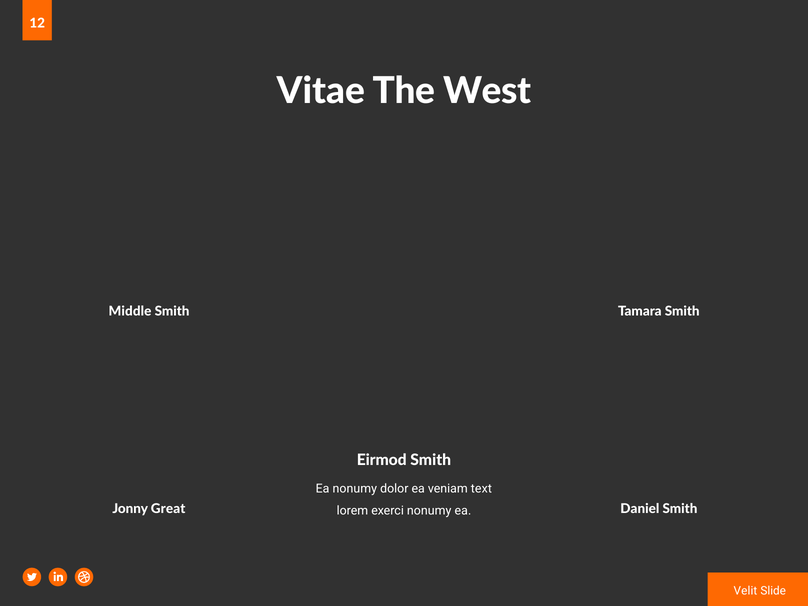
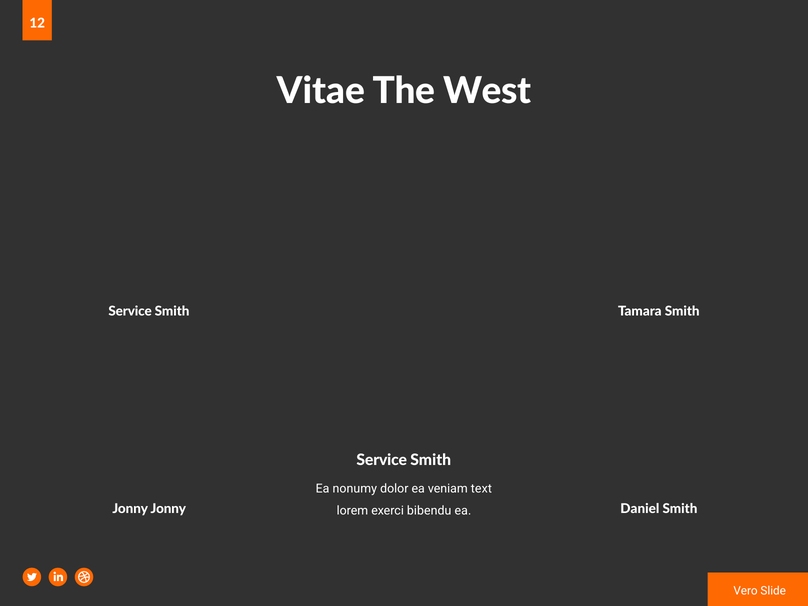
Middle at (130, 311): Middle -> Service
Eirmod at (382, 460): Eirmod -> Service
Jonny Great: Great -> Jonny
exerci nonumy: nonumy -> bibendu
Velit: Velit -> Vero
